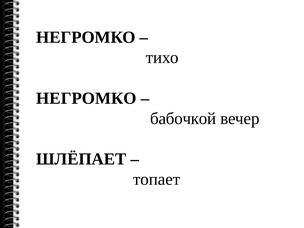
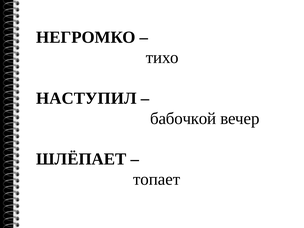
НЕГРОМКО at (86, 98): НЕГРОМКО -> НАСТУПИЛ
